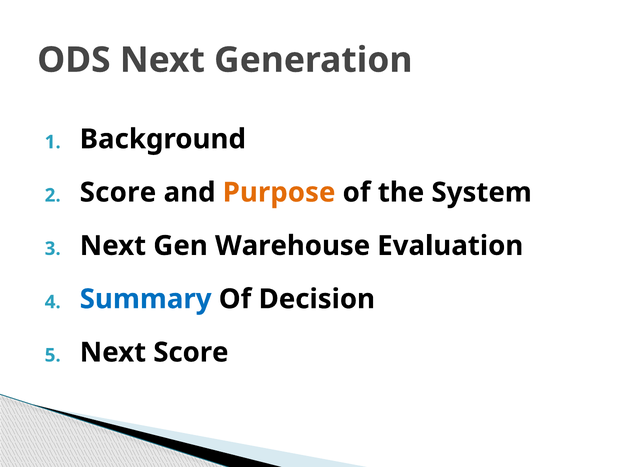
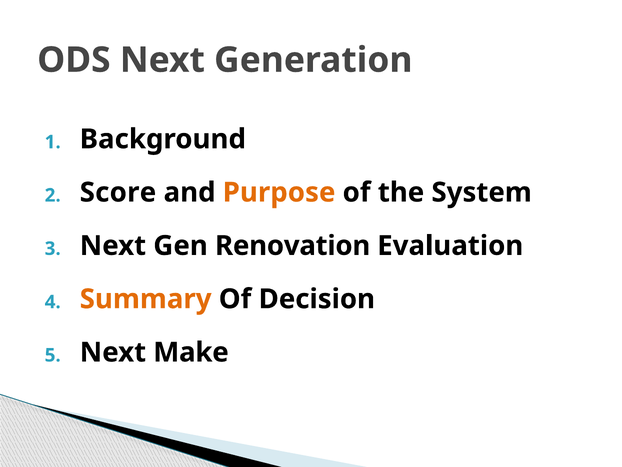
Warehouse: Warehouse -> Renovation
Summary colour: blue -> orange
Next Score: Score -> Make
